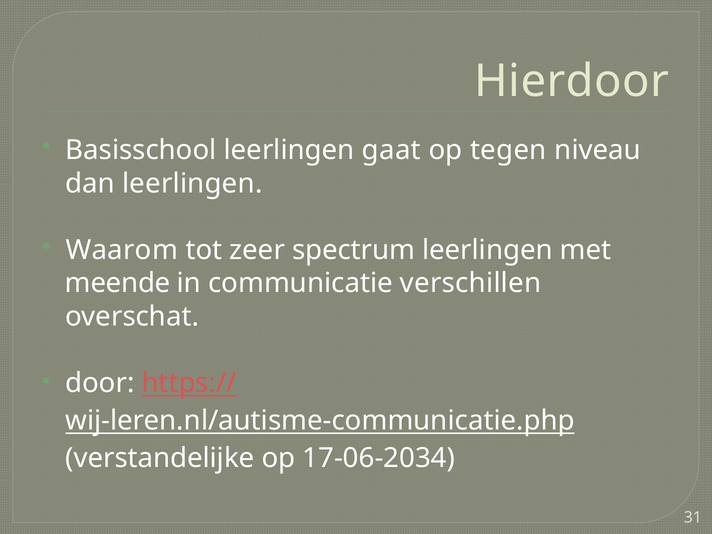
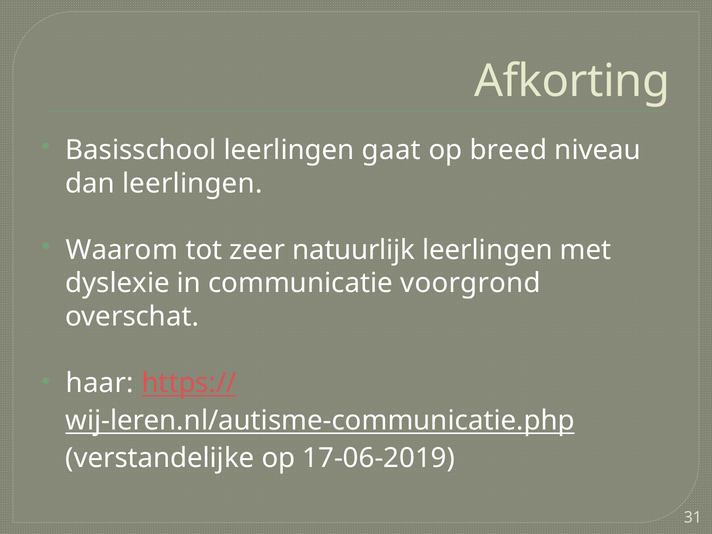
Hierdoor: Hierdoor -> Afkorting
tegen: tegen -> breed
spectrum: spectrum -> natuurlijk
meende: meende -> dyslexie
verschillen: verschillen -> voorgrond
door: door -> haar
17-06-2034: 17-06-2034 -> 17-06-2019
